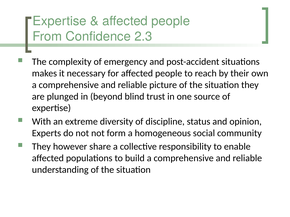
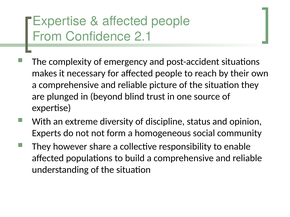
2.3: 2.3 -> 2.1
